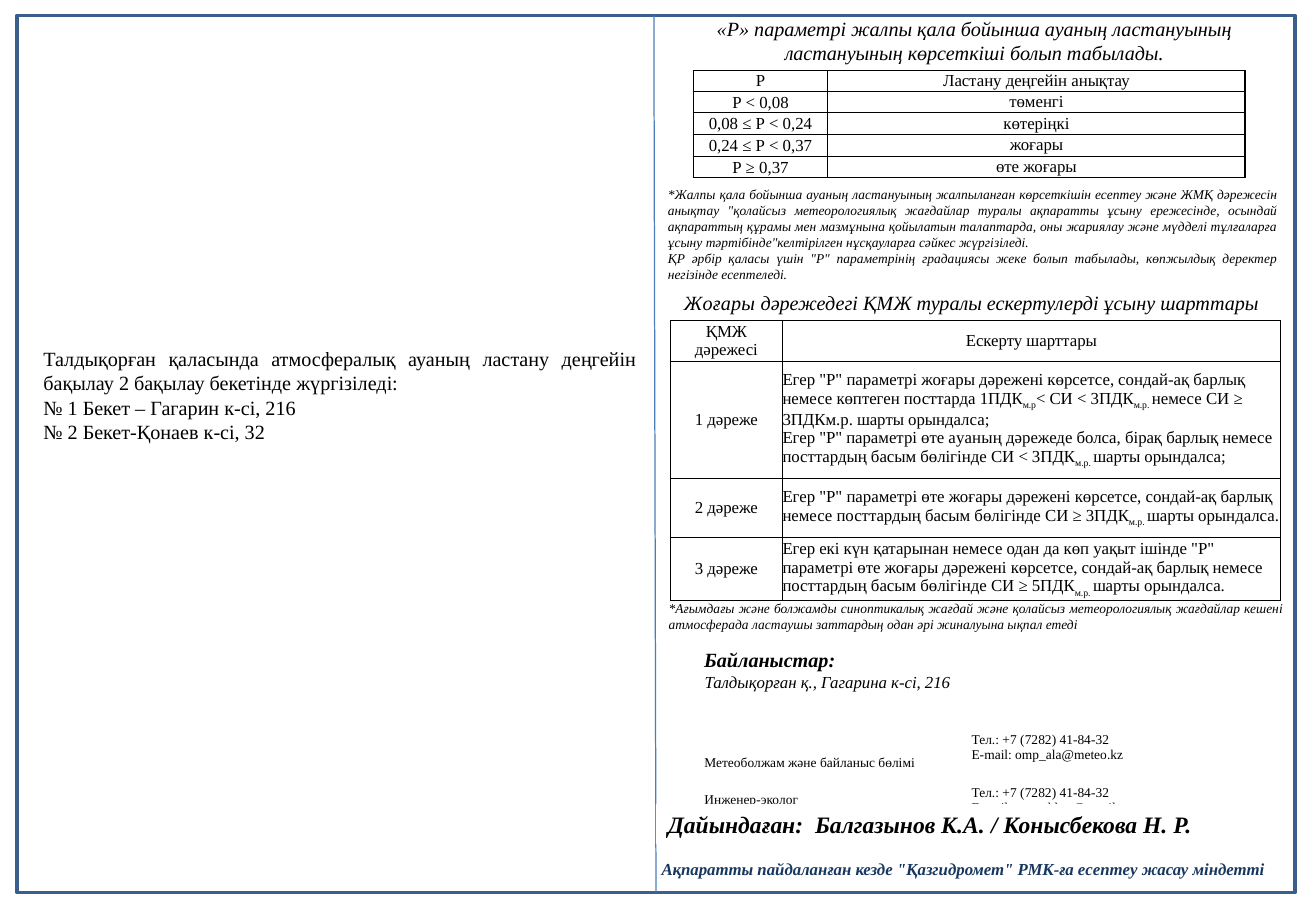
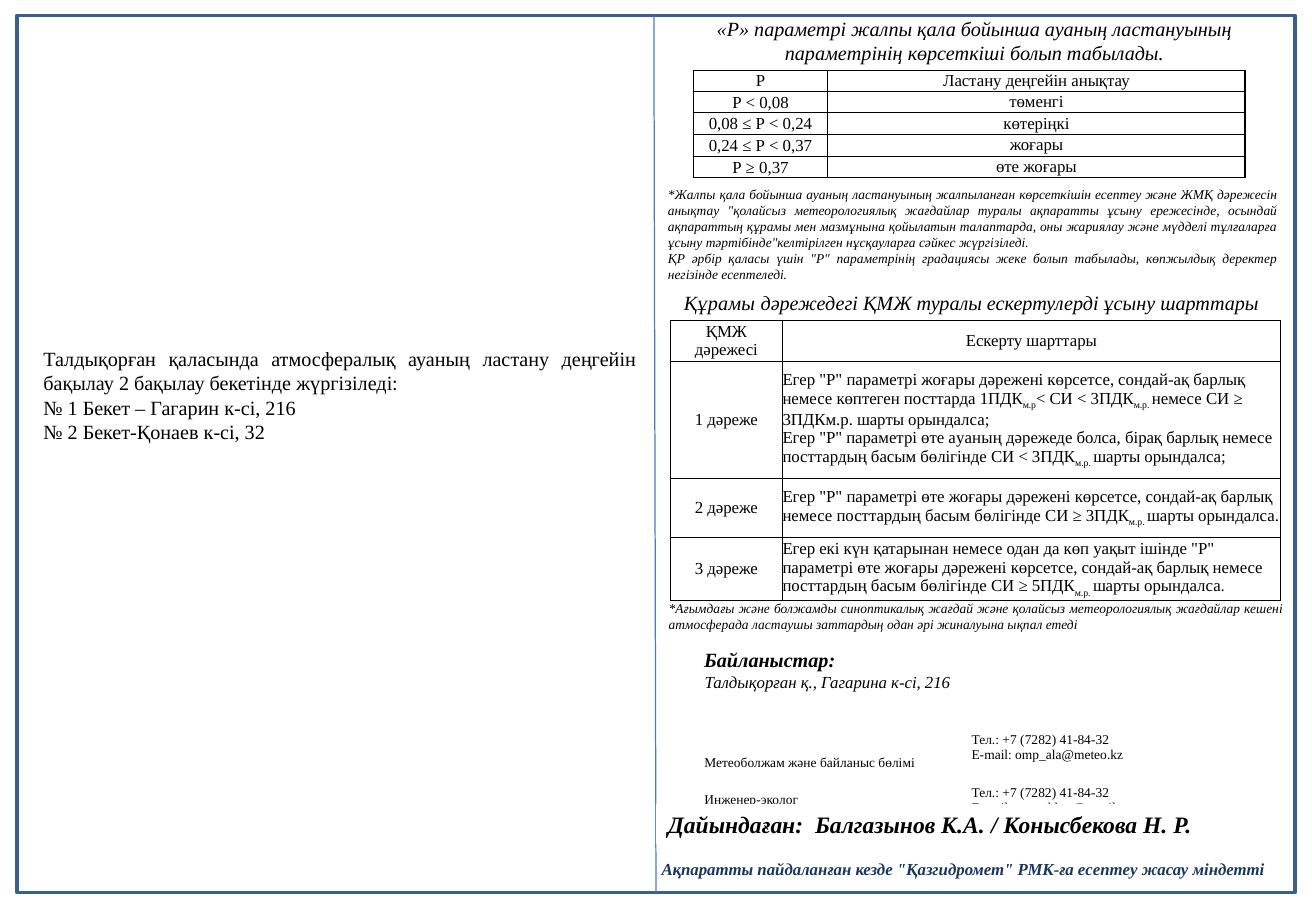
ластануының at (844, 54): ластануының -> параметрінің
Жоғары at (719, 304): Жоғары -> Құрамы
